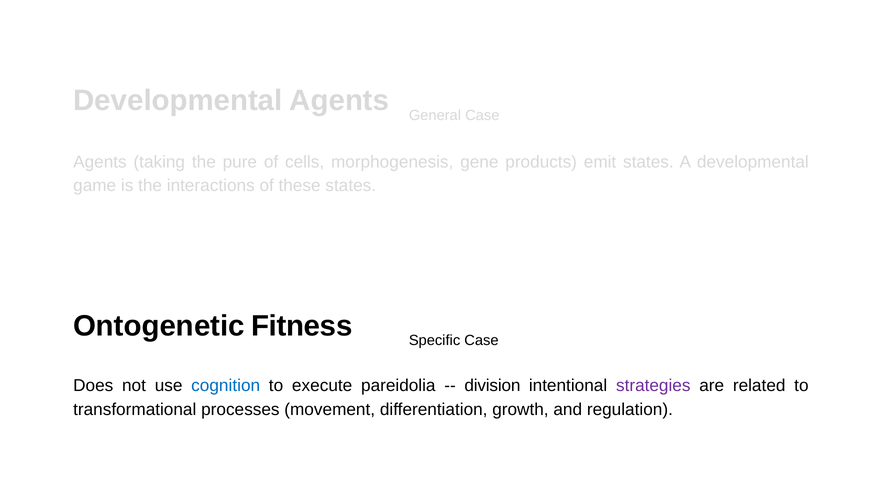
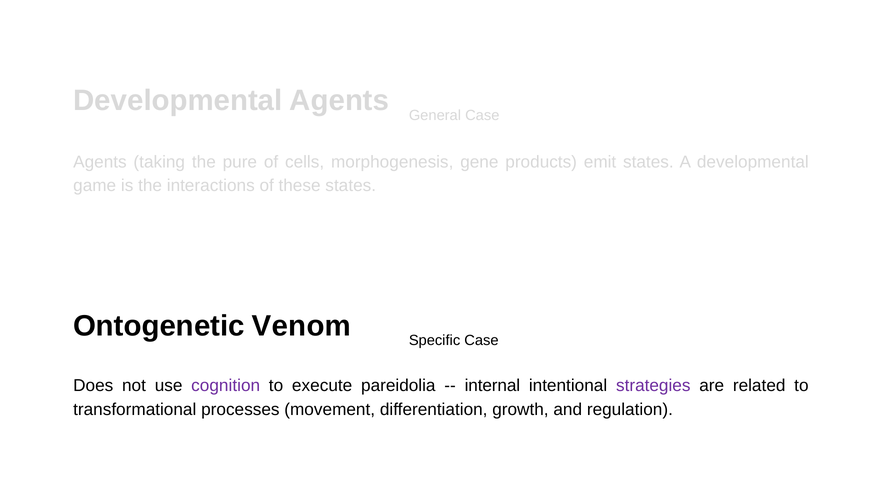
Fitness: Fitness -> Venom
cognition colour: blue -> purple
division: division -> internal
